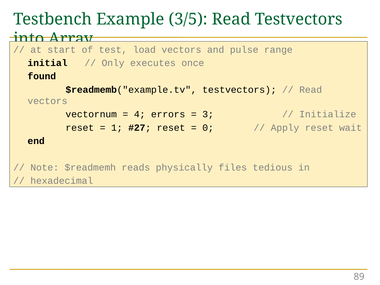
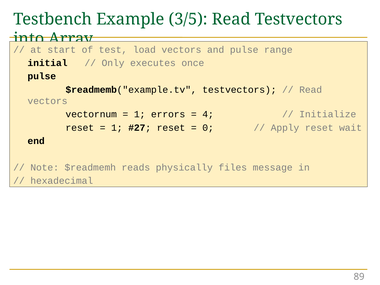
found at (42, 76): found -> pulse
4 at (140, 114): 4 -> 1
3: 3 -> 4
tedious: tedious -> message
